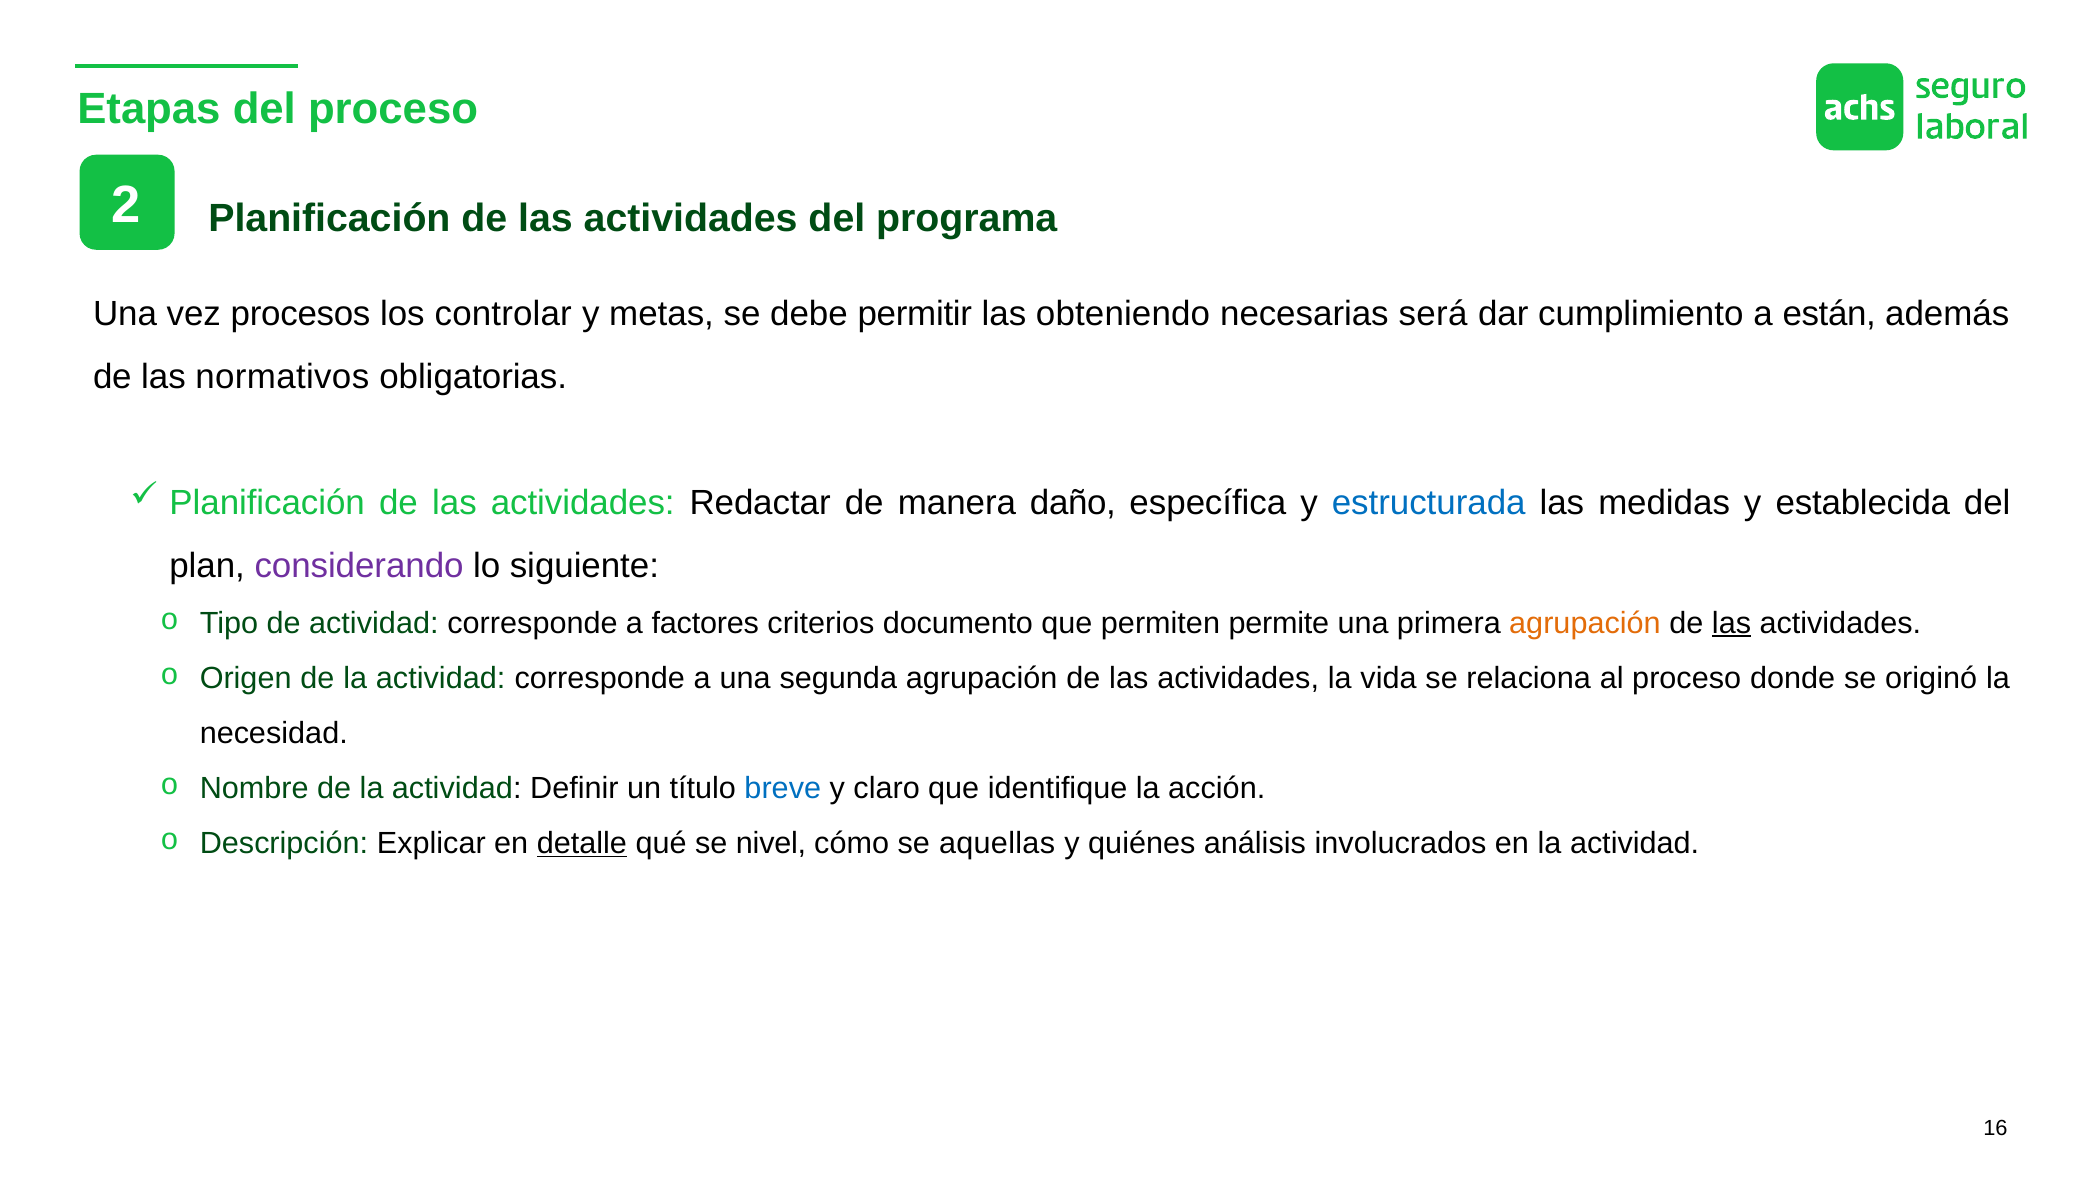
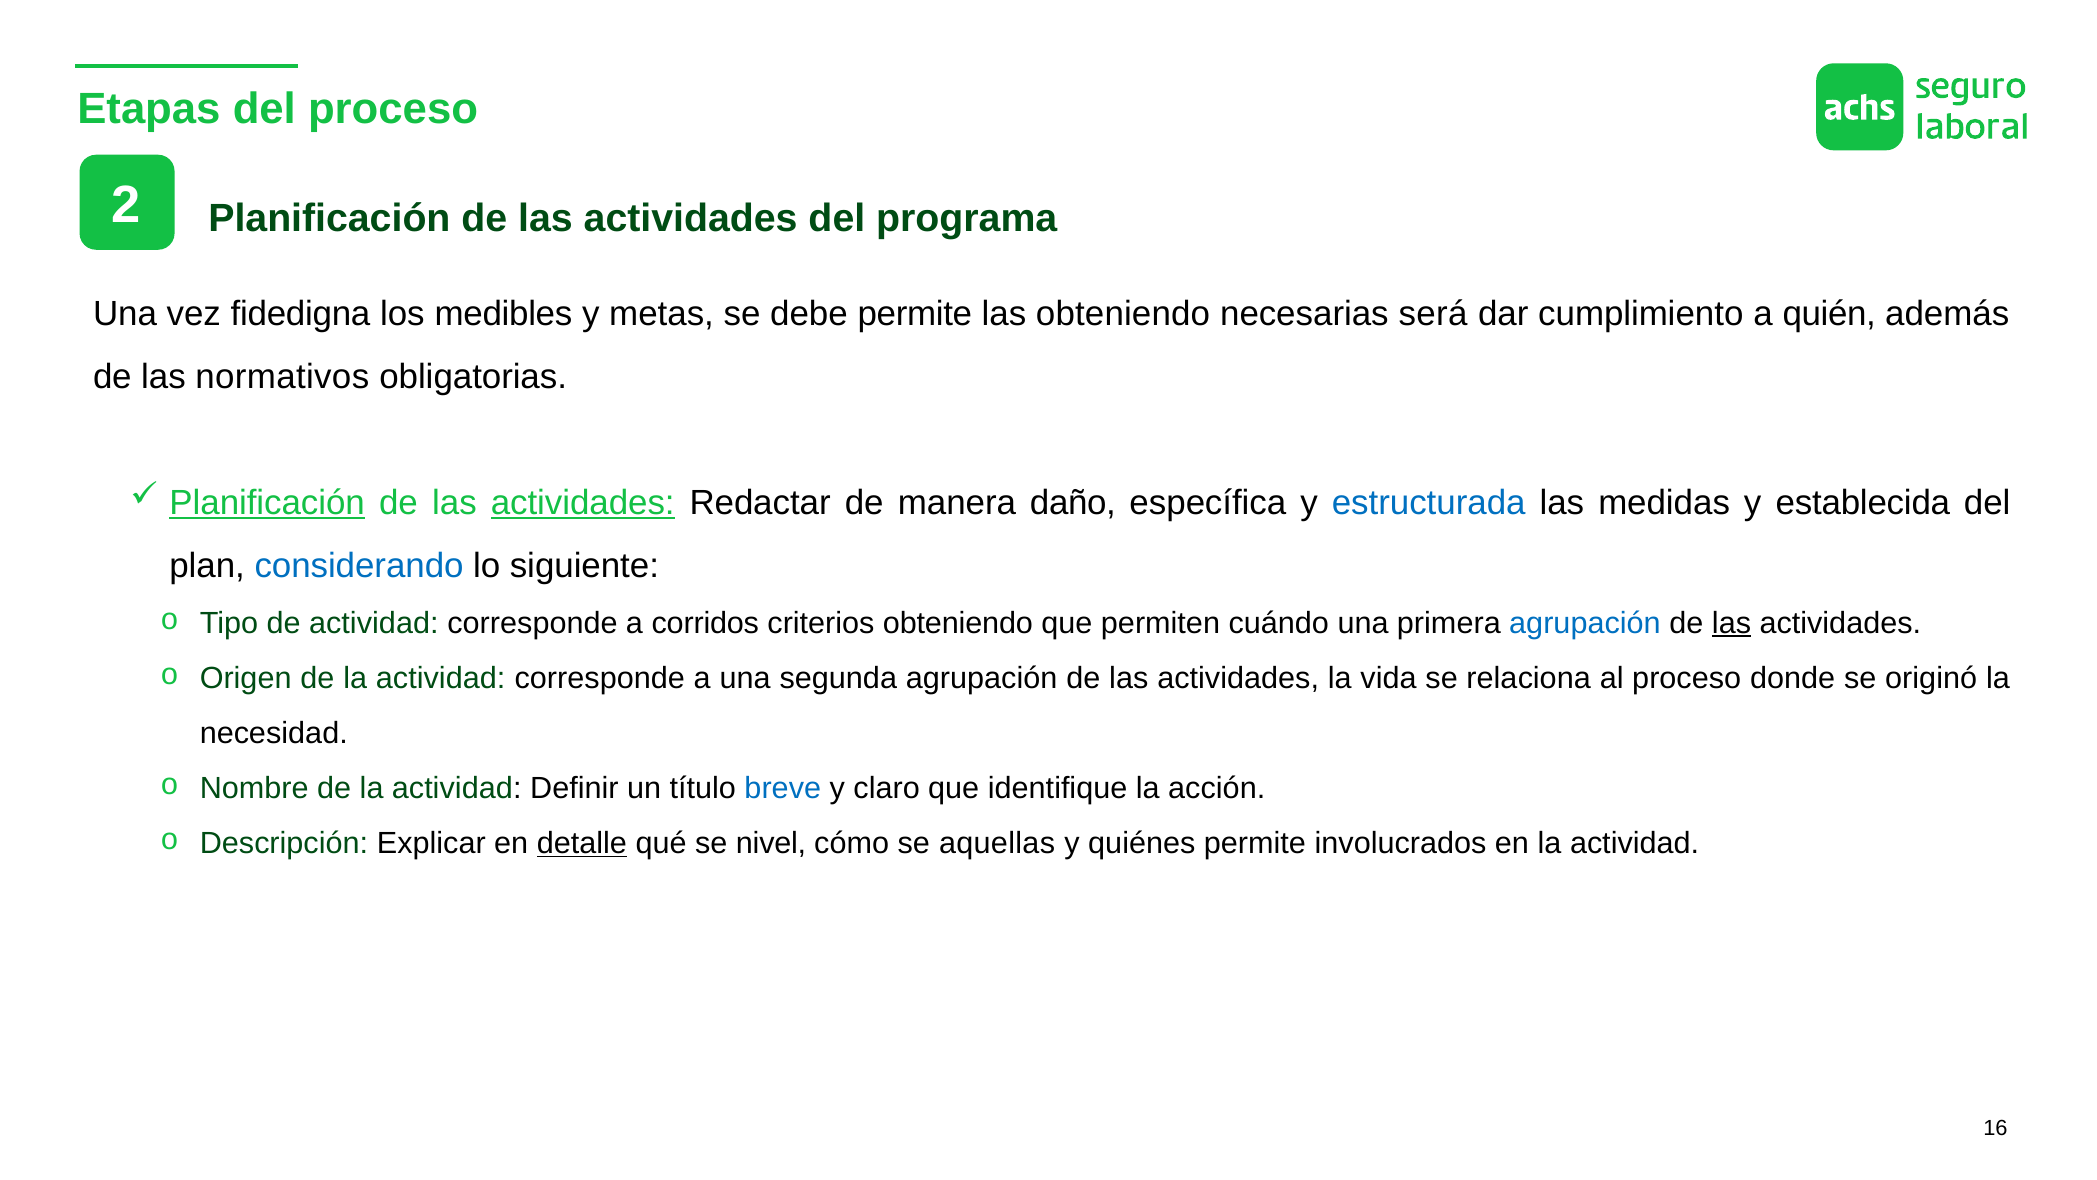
procesos: procesos -> fidedigna
controlar: controlar -> medibles
debe permitir: permitir -> permite
están: están -> quién
Planificación at (267, 503) underline: none -> present
actividades at (583, 503) underline: none -> present
considerando colour: purple -> blue
factores: factores -> corridos
criterios documento: documento -> obteniendo
permite: permite -> cuándo
agrupación at (1585, 623) colour: orange -> blue
quiénes análisis: análisis -> permite
